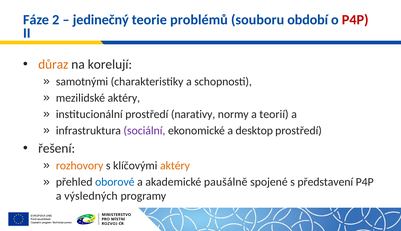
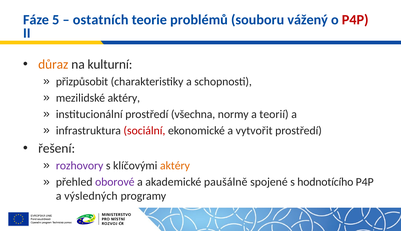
2: 2 -> 5
jedinečný: jedinečný -> ostatních
období: období -> vážený
korelují: korelují -> kulturní
samotnými: samotnými -> přizpůsobit
narativy: narativy -> všechna
sociální colour: purple -> red
desktop: desktop -> vytvořit
rozhovory colour: orange -> purple
oborové colour: blue -> purple
představení: představení -> hodnotícího
